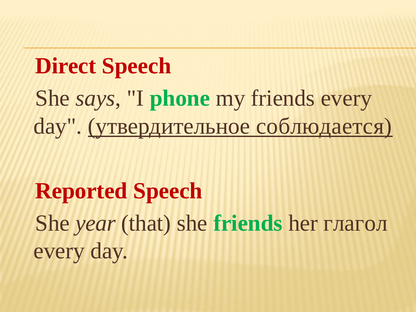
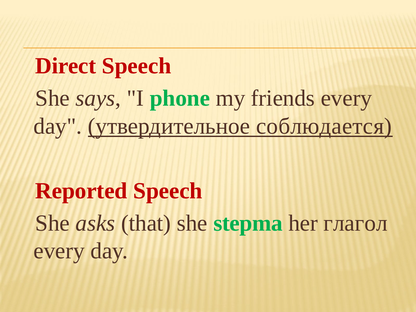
year: year -> asks
she friends: friends -> stepma
